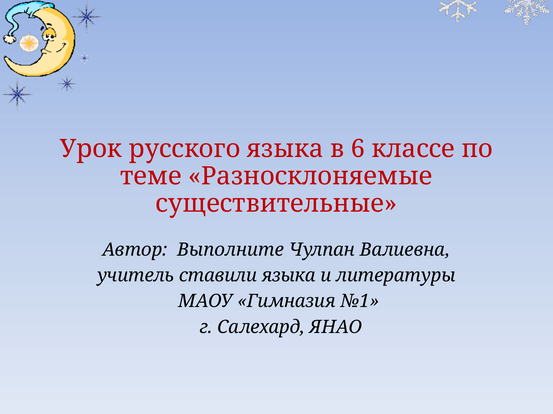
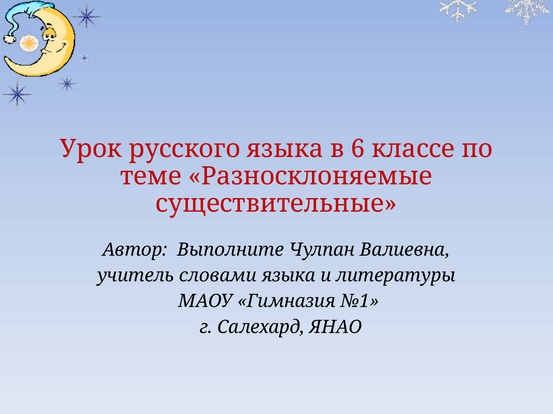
ставили: ставили -> словами
